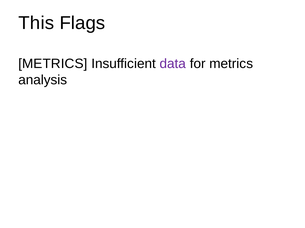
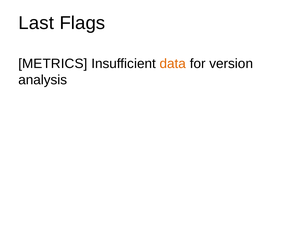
This: This -> Last
data colour: purple -> orange
for metrics: metrics -> version
